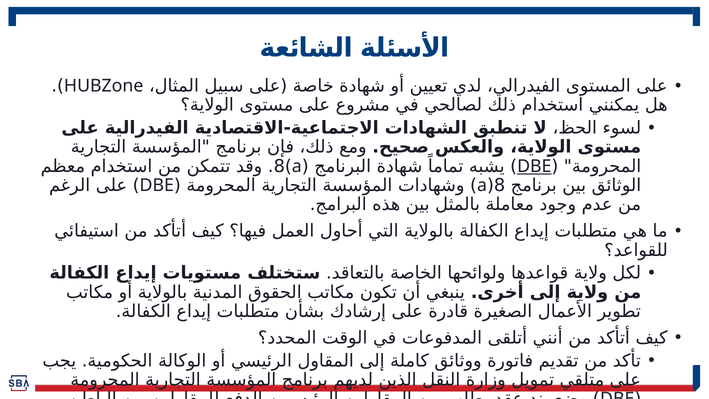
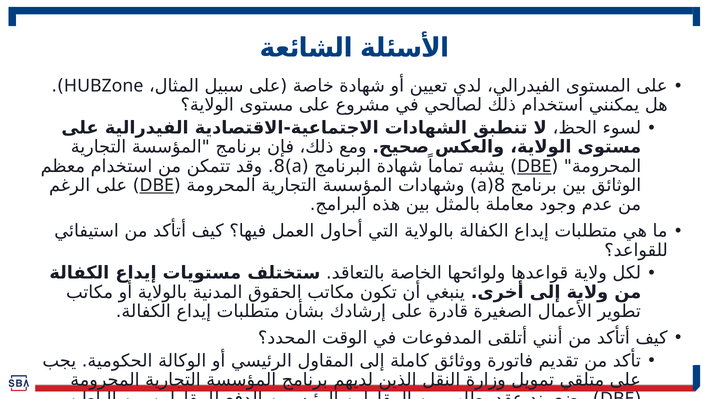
DBE at (157, 185) underline: none -> present
